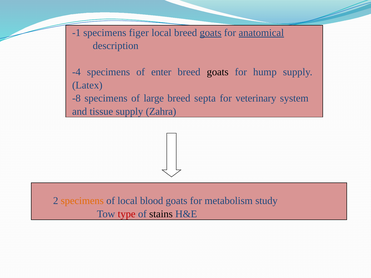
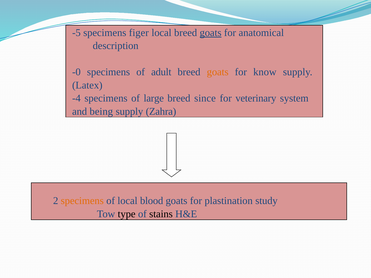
-1: -1 -> -5
anatomical underline: present -> none
-4: -4 -> -0
enter: enter -> adult
goats at (218, 72) colour: black -> orange
hump: hump -> know
-8: -8 -> -4
septa: septa -> since
tissue: tissue -> being
metabolism: metabolism -> plastination
type colour: red -> black
